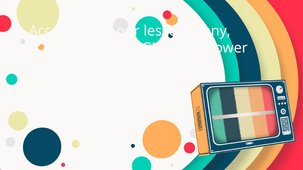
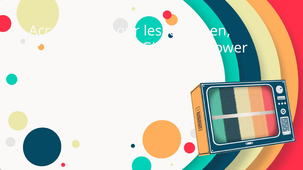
many: many -> when
